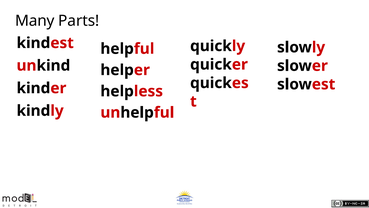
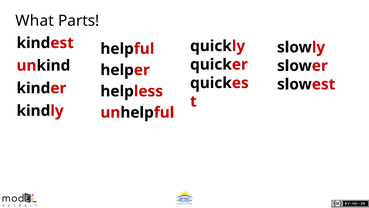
Many: Many -> What
